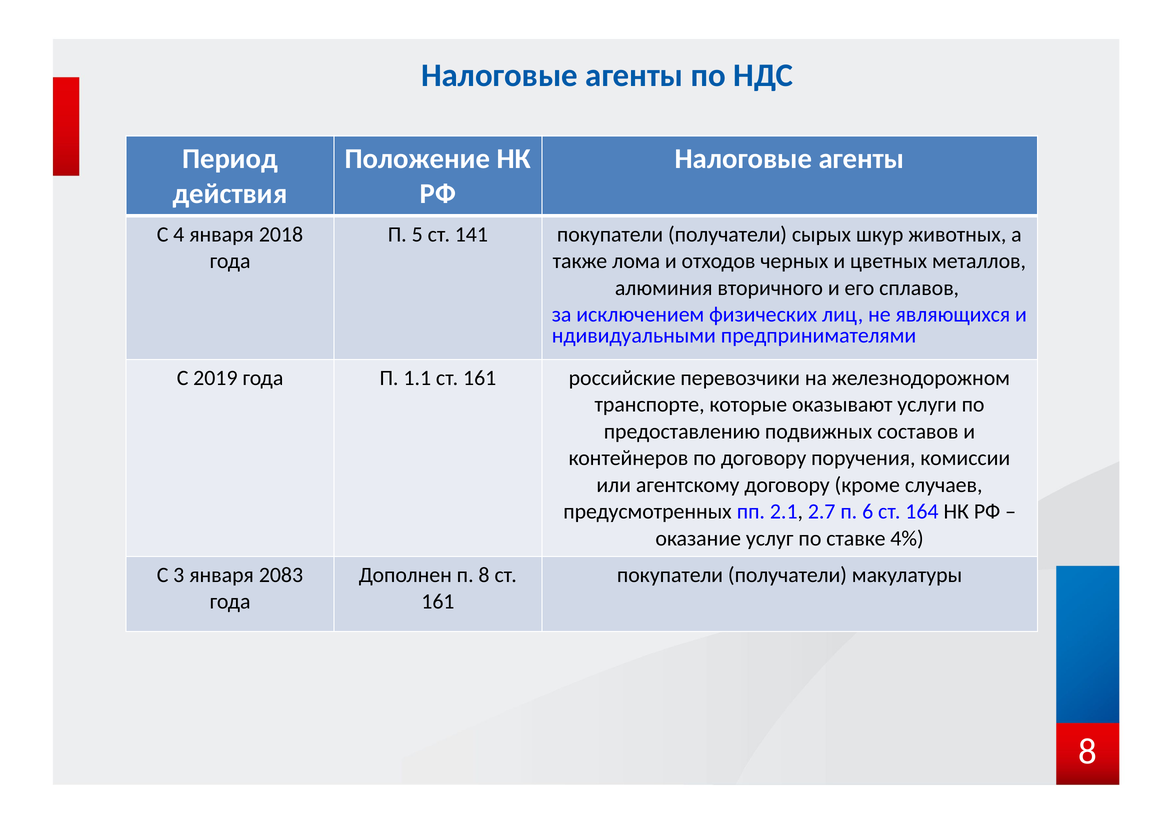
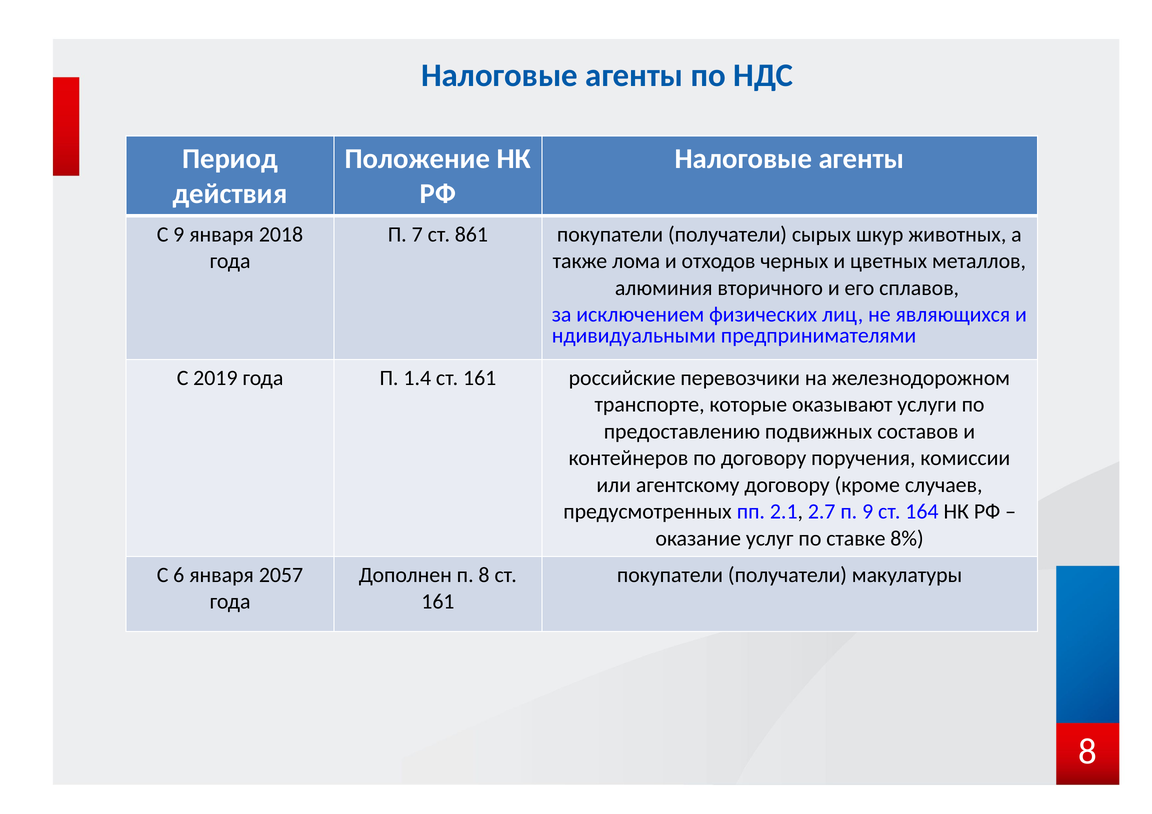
С 4: 4 -> 9
5: 5 -> 7
141: 141 -> 861
1.1: 1.1 -> 1.4
п 6: 6 -> 9
4%: 4% -> 8%
3: 3 -> 6
2083: 2083 -> 2057
